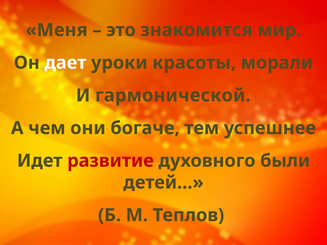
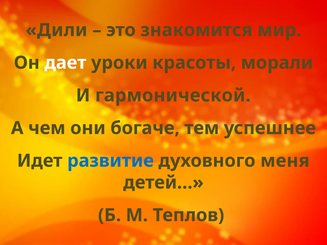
Меня: Меня -> Дили
развитие colour: red -> blue
были: были -> меня
